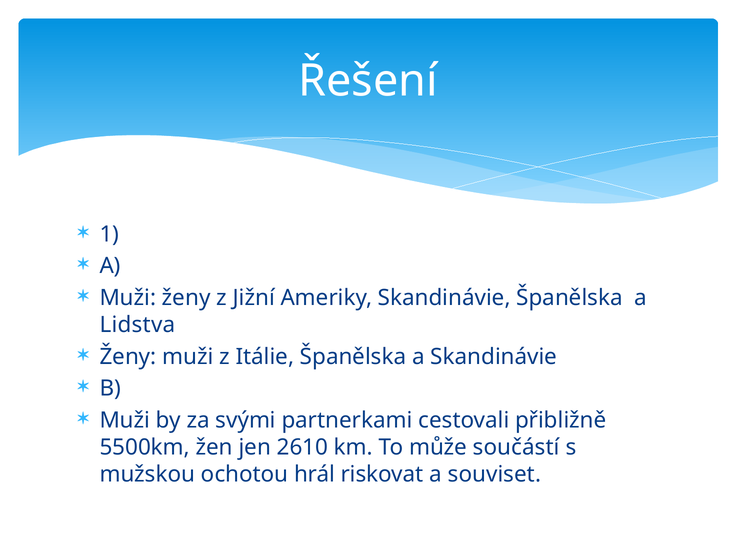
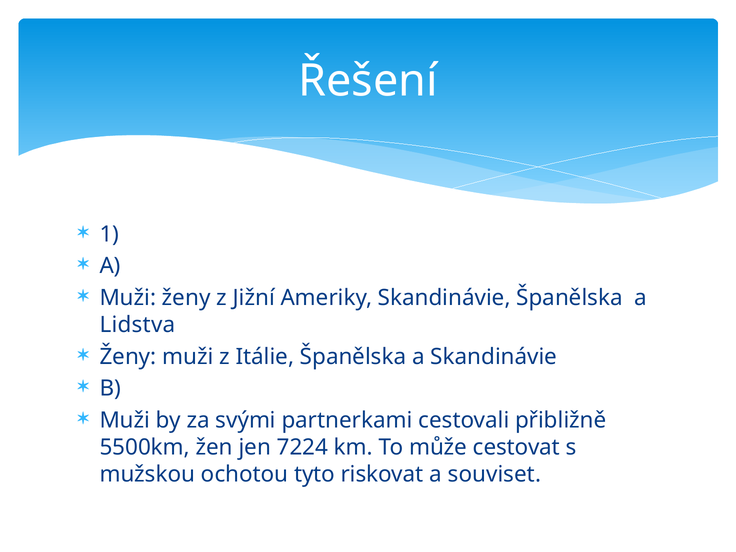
2610: 2610 -> 7224
součástí: součástí -> cestovat
hrál: hrál -> tyto
